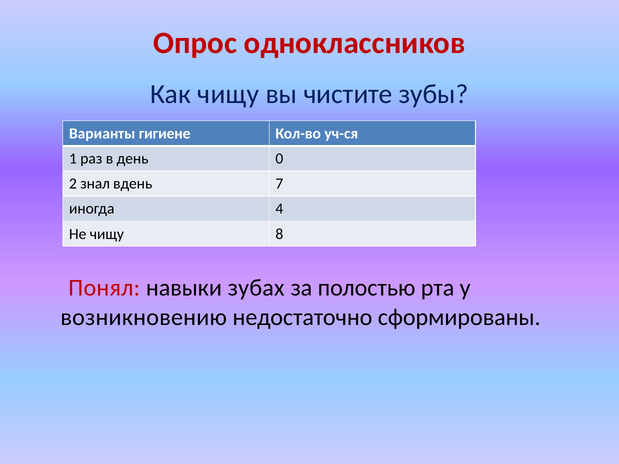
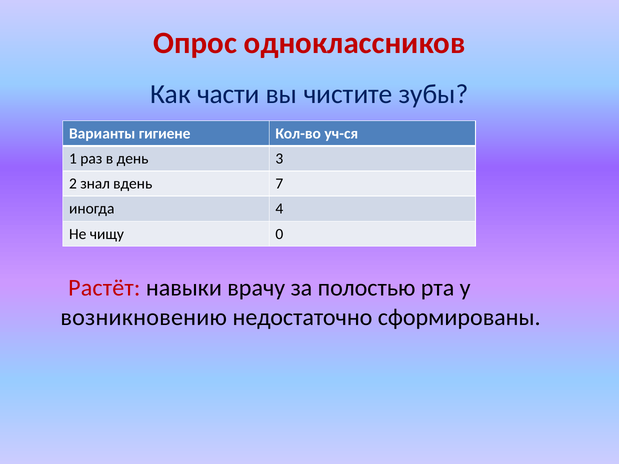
Как чищу: чищу -> части
0: 0 -> 3
8: 8 -> 0
Понял: Понял -> Растёт
зубах: зубах -> врачу
